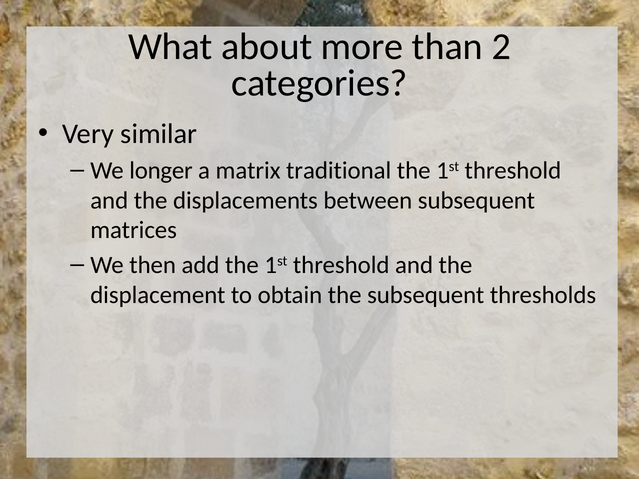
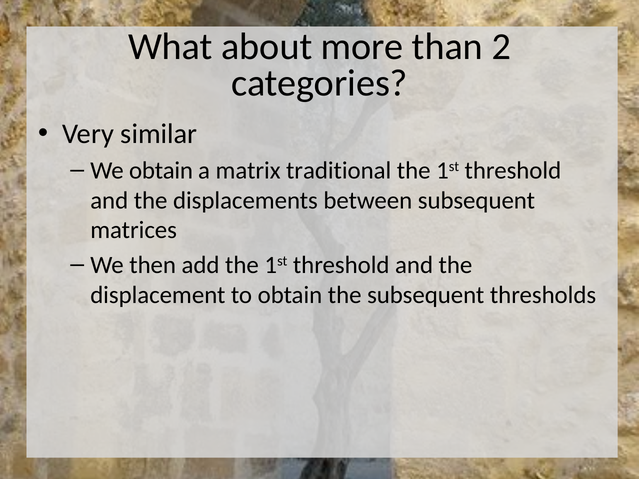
We longer: longer -> obtain
